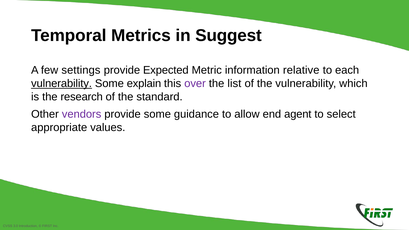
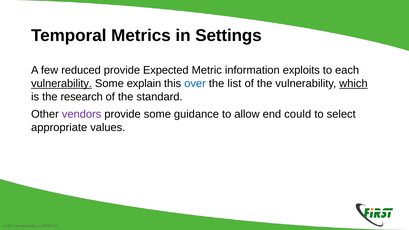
Suggest: Suggest -> Settings
settings: settings -> reduced
relative: relative -> exploits
over colour: purple -> blue
which underline: none -> present
agent: agent -> could
